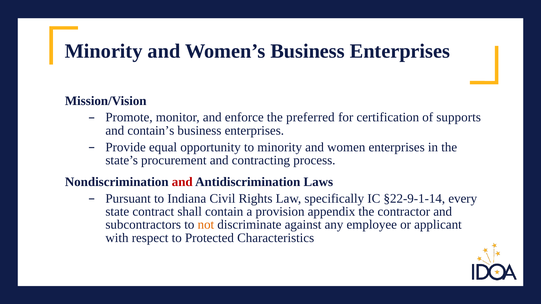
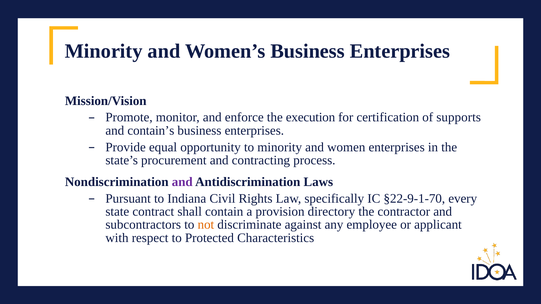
preferred: preferred -> execution
and at (182, 182) colour: red -> purple
§22-9-1-14: §22-9-1-14 -> §22-9-1-70
appendix: appendix -> directory
